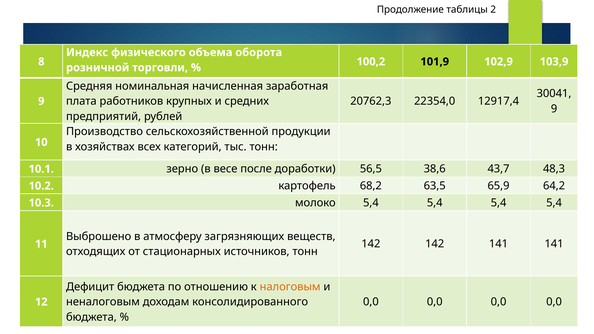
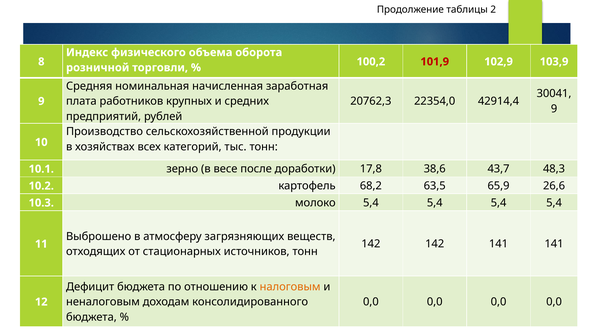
101,9 colour: black -> red
12917,4: 12917,4 -> 42914,4
56,5: 56,5 -> 17,8
64,2: 64,2 -> 26,6
